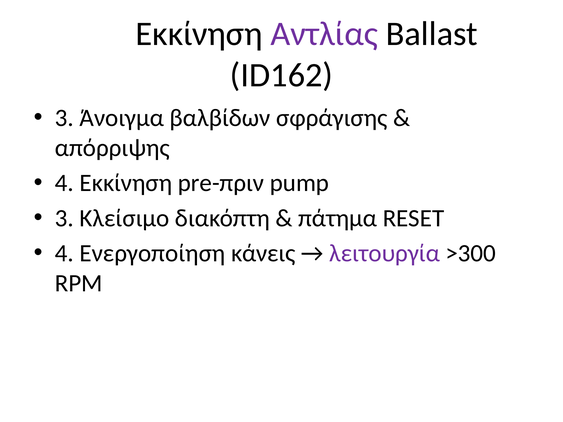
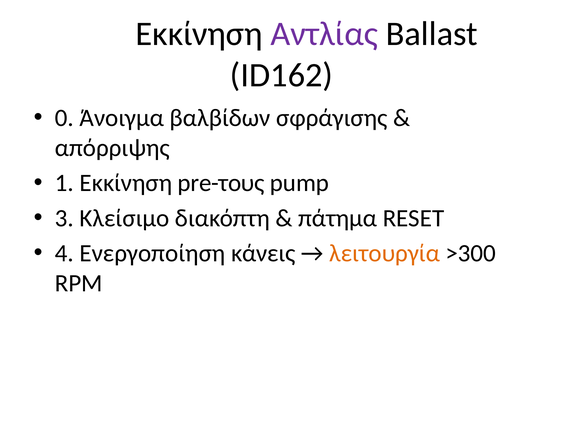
3 at (64, 118): 3 -> 0
4 at (64, 183): 4 -> 1
pre-πριν: pre-πριν -> pre-τους
λειτουργία colour: purple -> orange
